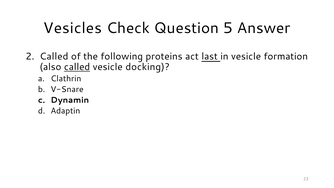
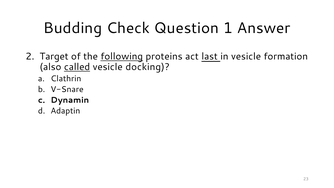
Vesicles: Vesicles -> Budding
5: 5 -> 1
2 Called: Called -> Target
following underline: none -> present
